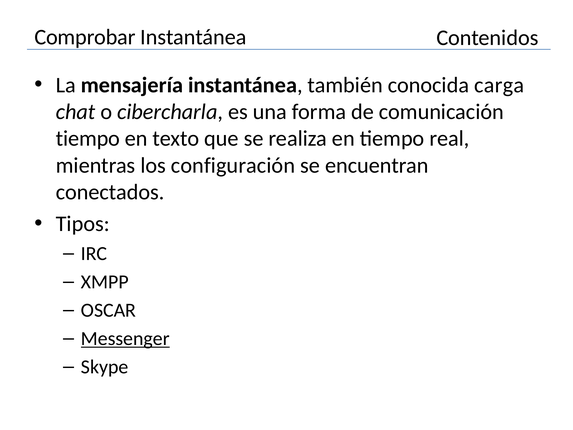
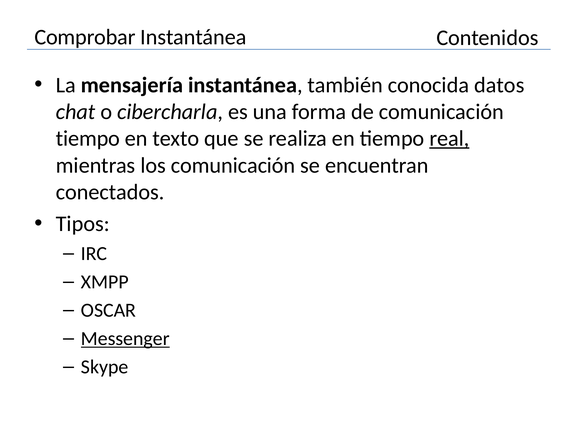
carga: carga -> datos
real underline: none -> present
los configuración: configuración -> comunicación
